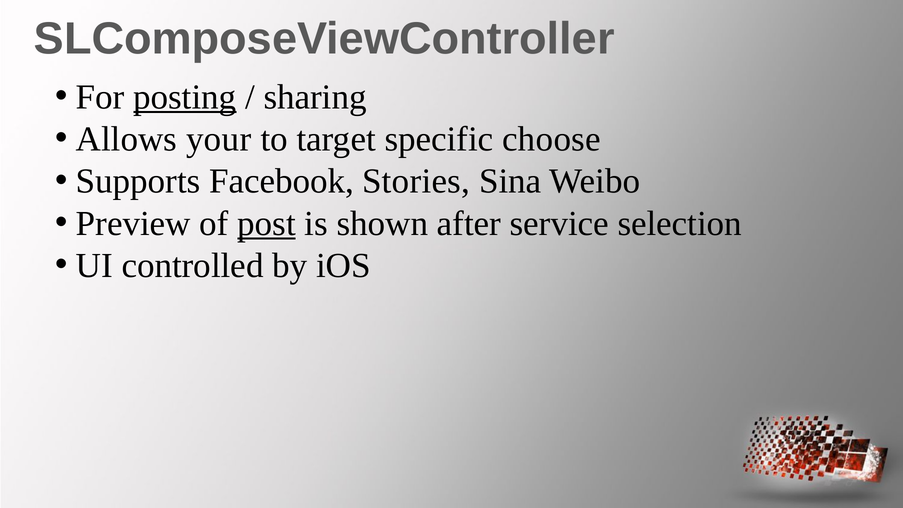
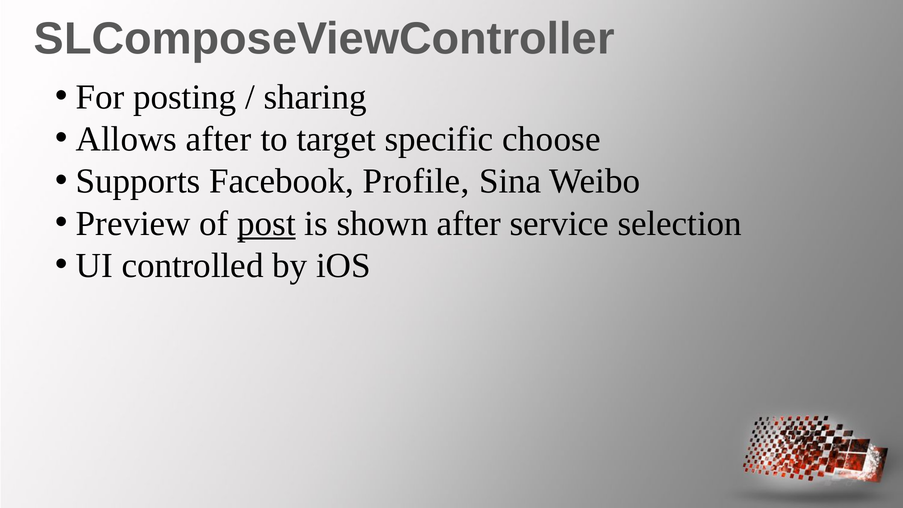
posting underline: present -> none
Allows your: your -> after
Stories: Stories -> Profile
